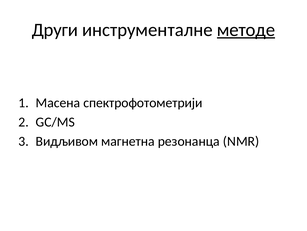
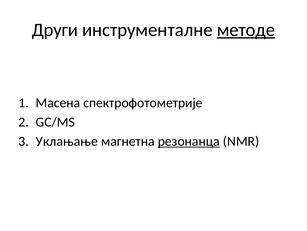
спектрофотометрији: спектрофотометрији -> спектрофотометрије
Видљивом: Видљивом -> Уклањање
резонанца underline: none -> present
